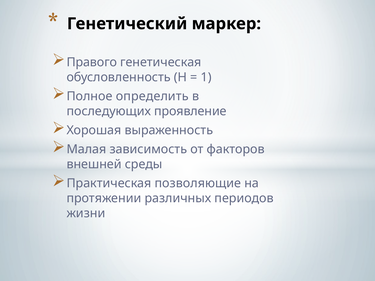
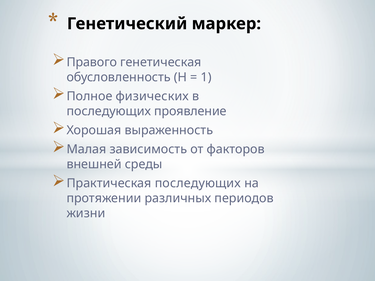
определить: определить -> физических
Практическая позволяющие: позволяющие -> последующих
